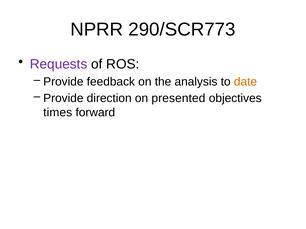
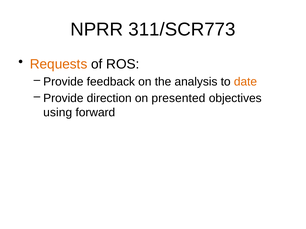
290/SCR773: 290/SCR773 -> 311/SCR773
Requests colour: purple -> orange
times: times -> using
